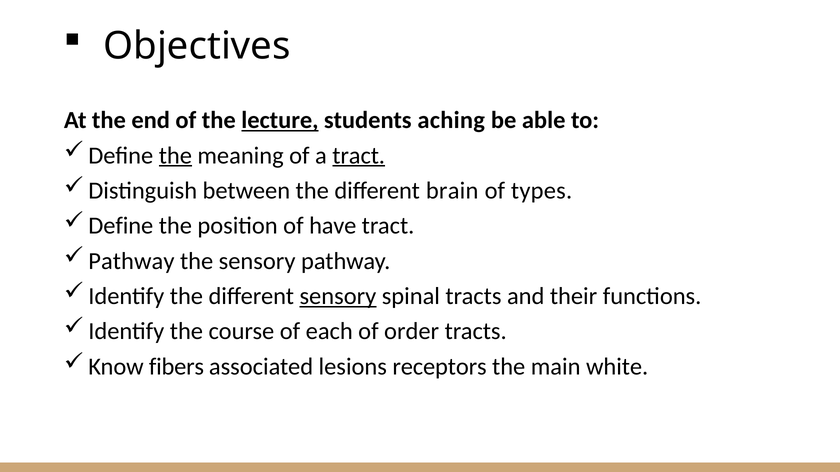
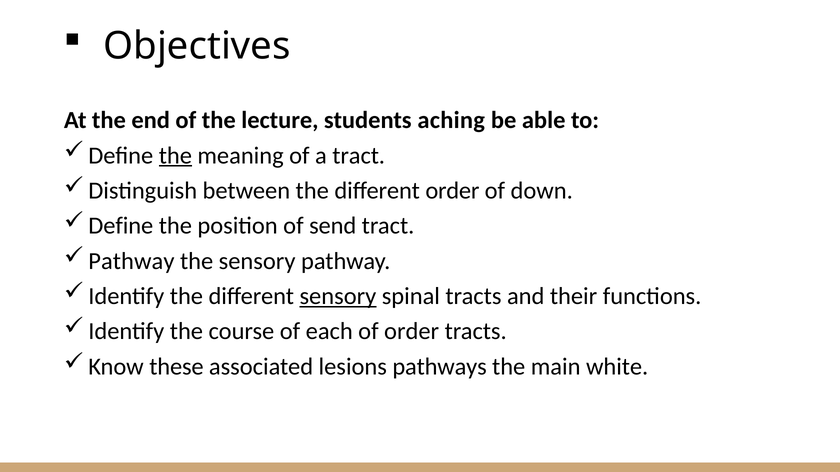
lecture underline: present -> none
tract at (359, 156) underline: present -> none
different brain: brain -> order
types: types -> down
have: have -> send
fibers: fibers -> these
receptors: receptors -> pathways
